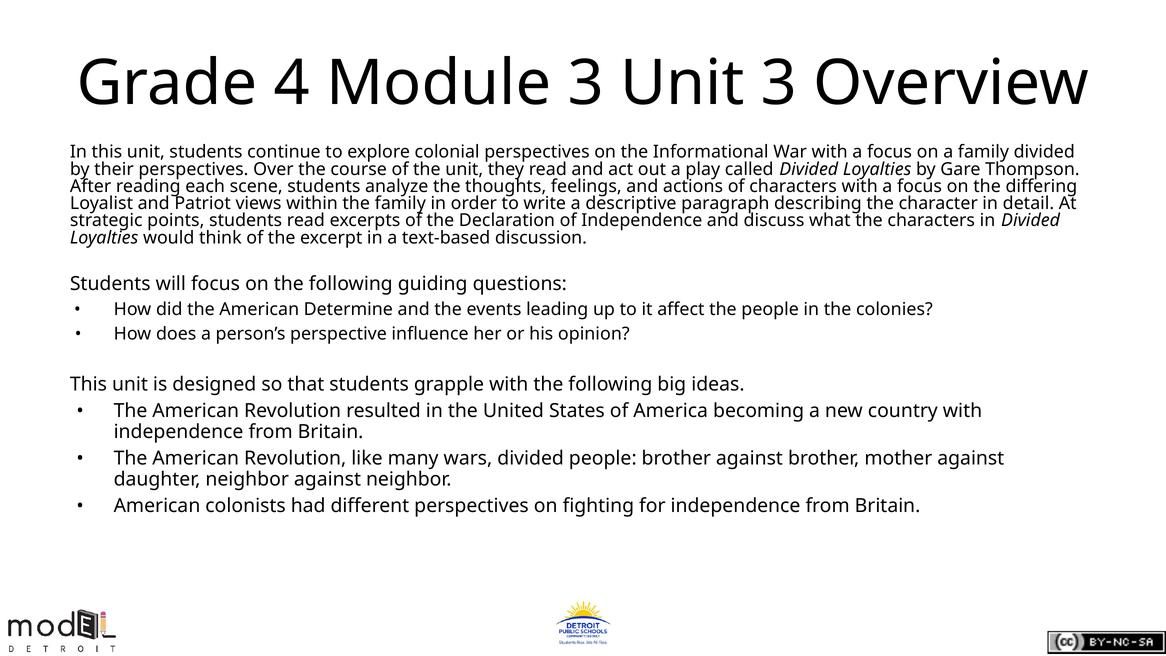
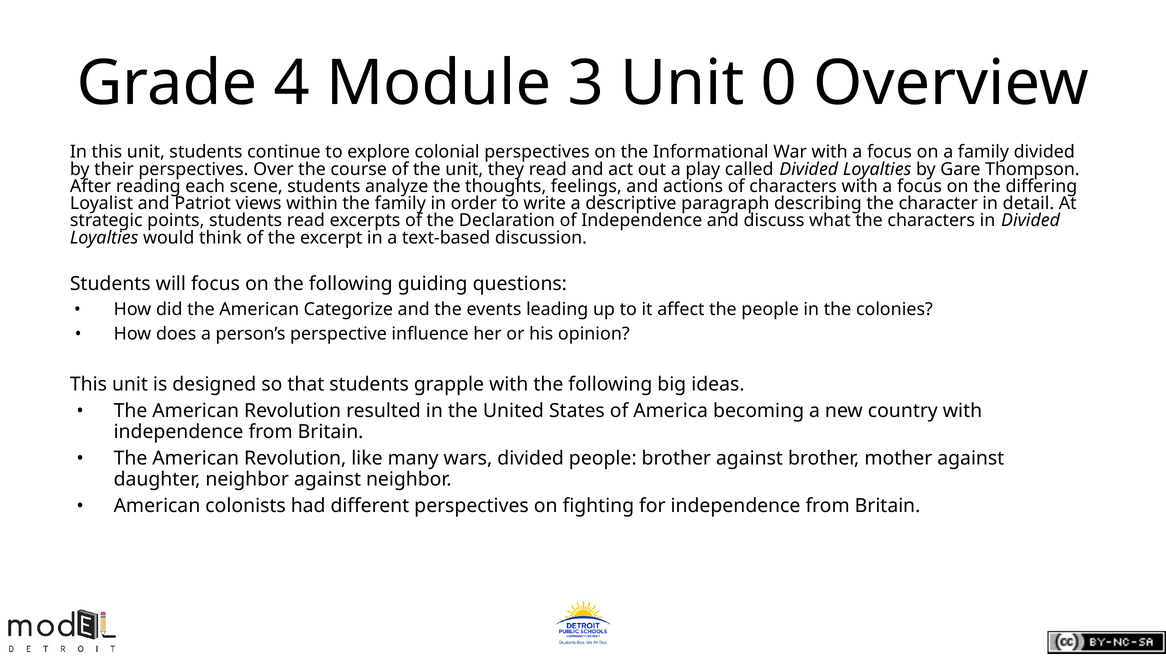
Unit 3: 3 -> 0
Determine: Determine -> Categorize
